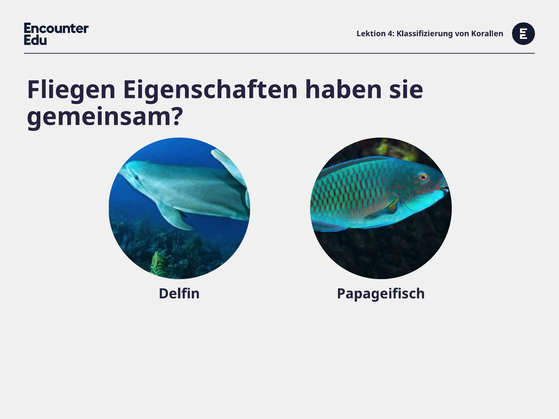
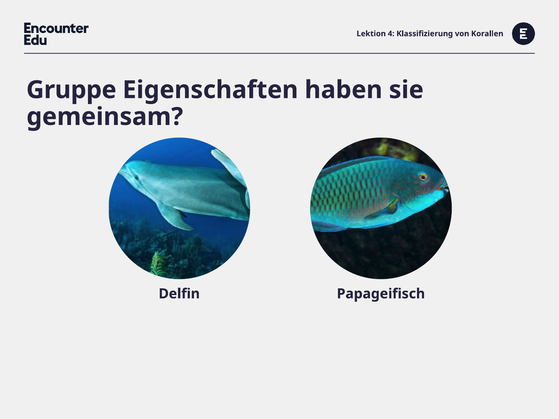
Fliegen: Fliegen -> Gruppe
